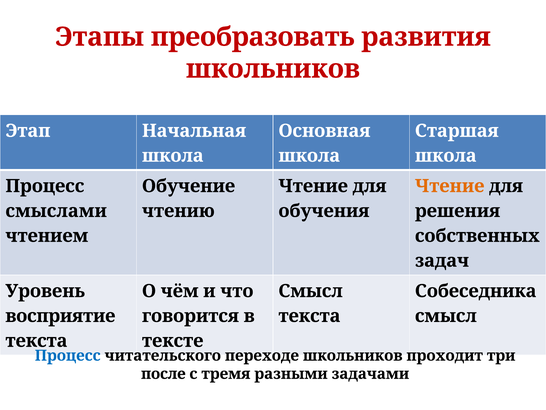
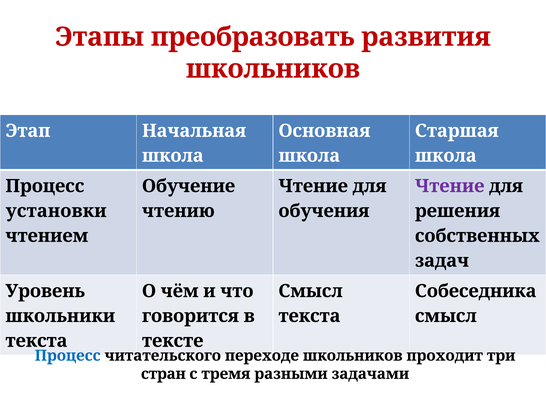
Чтение at (450, 186) colour: orange -> purple
смыслами: смыслами -> установки
восприятие: восприятие -> школьники
после: после -> стран
